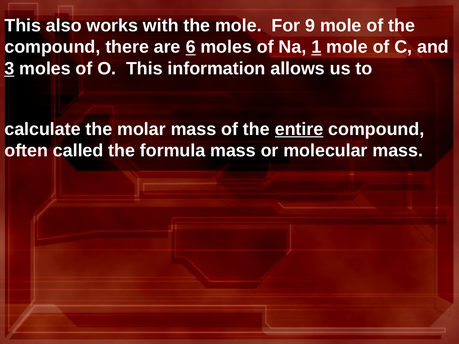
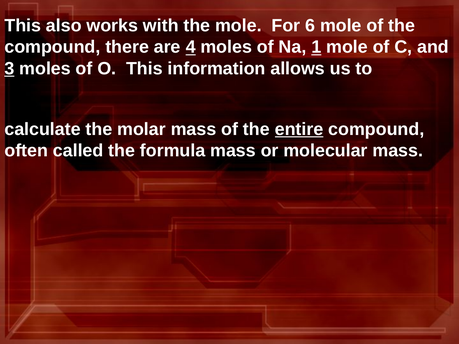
9: 9 -> 6
6: 6 -> 4
